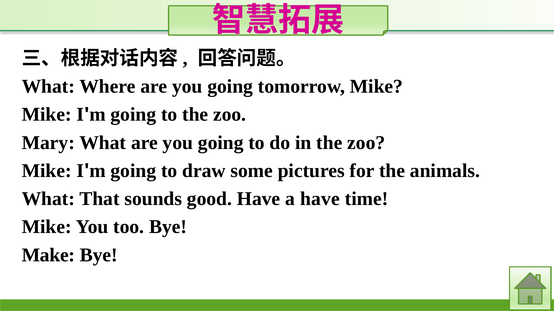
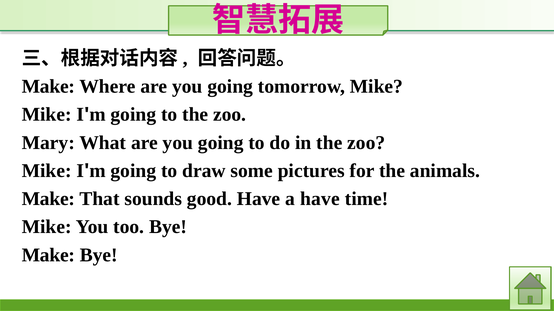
What at (48, 87): What -> Make
What at (48, 199): What -> Make
